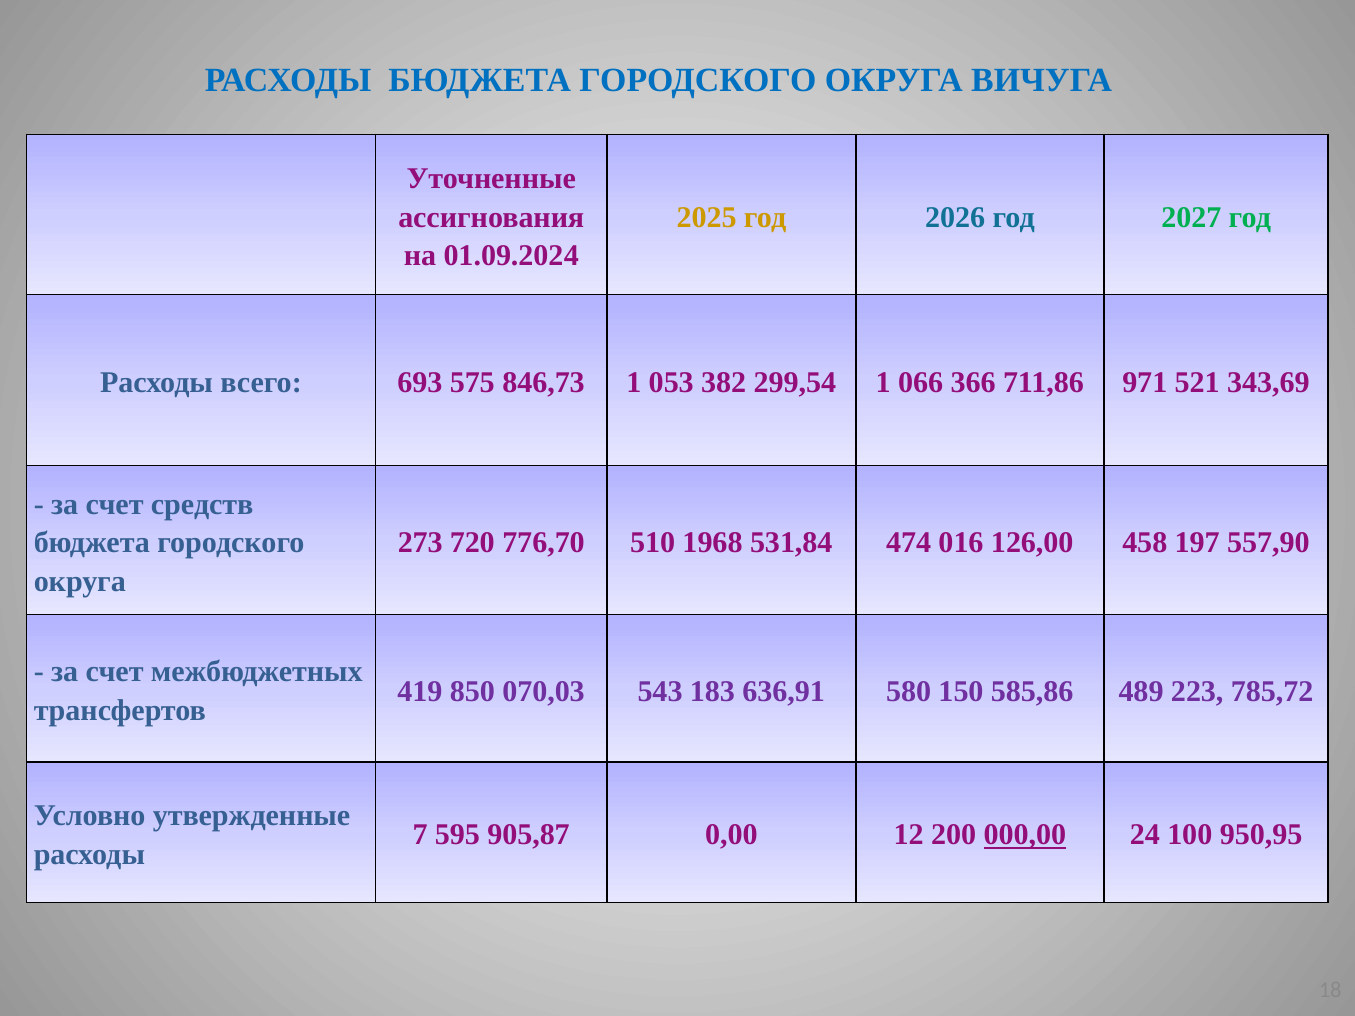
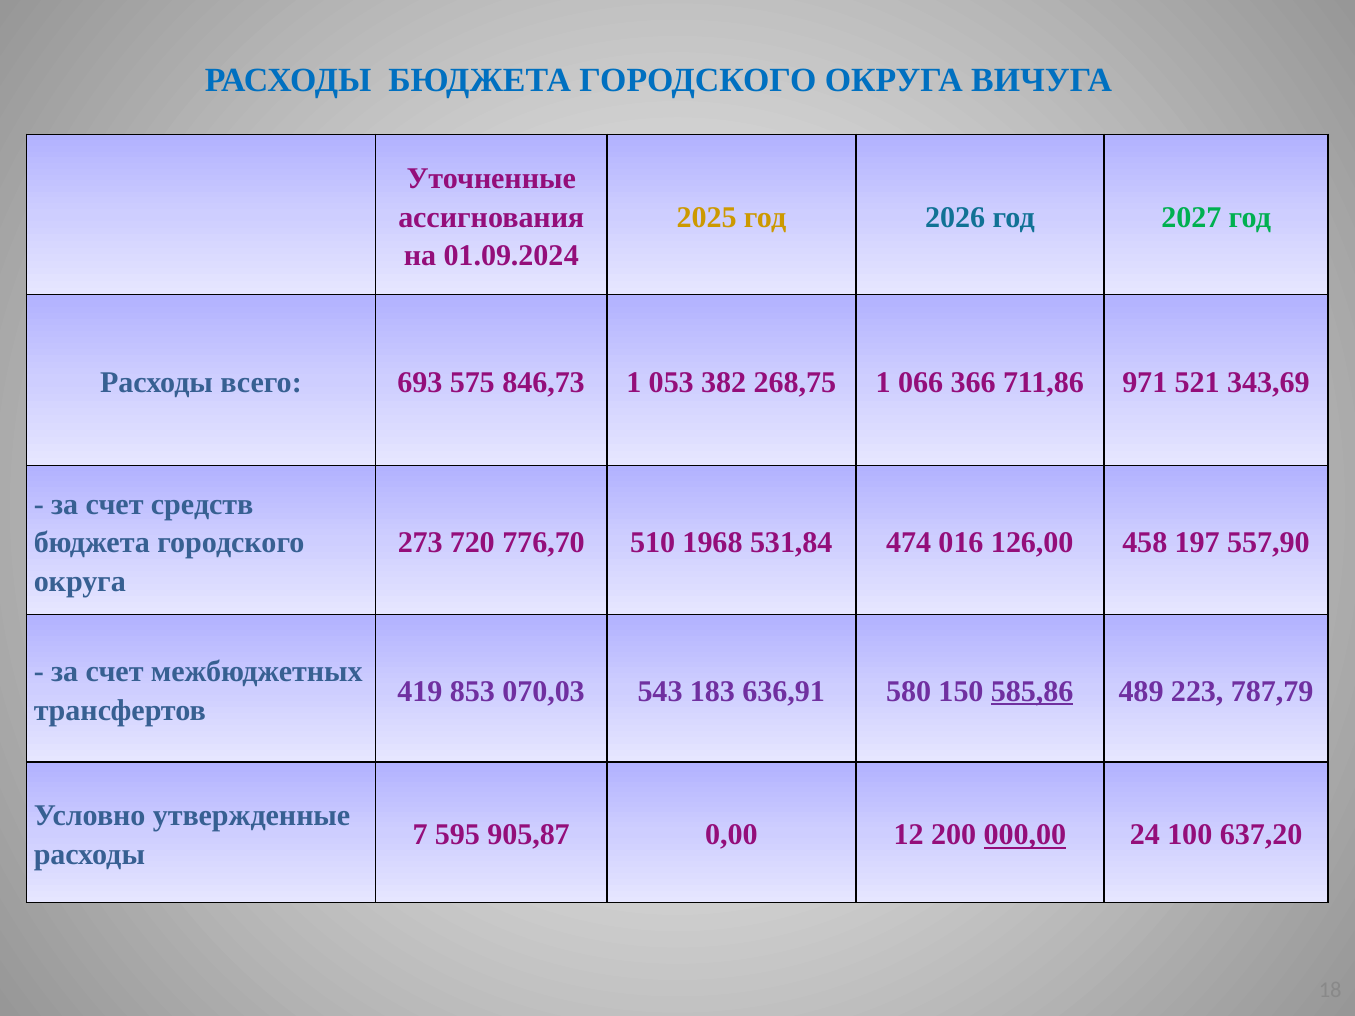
299,54: 299,54 -> 268,75
850: 850 -> 853
585,86 underline: none -> present
785,72: 785,72 -> 787,79
950,95: 950,95 -> 637,20
